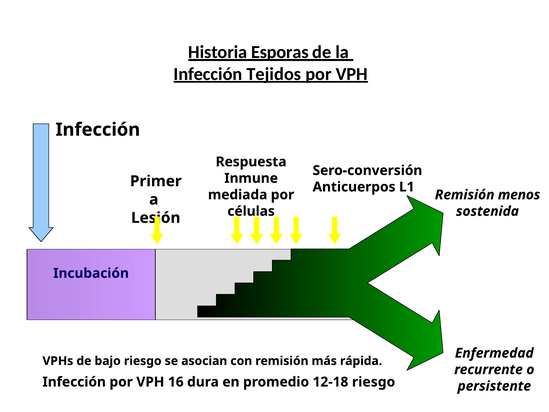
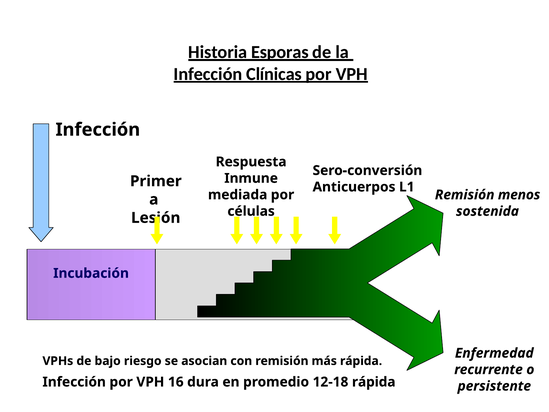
Tejidos: Tejidos -> Clínicas
12-18 riesgo: riesgo -> rápida
